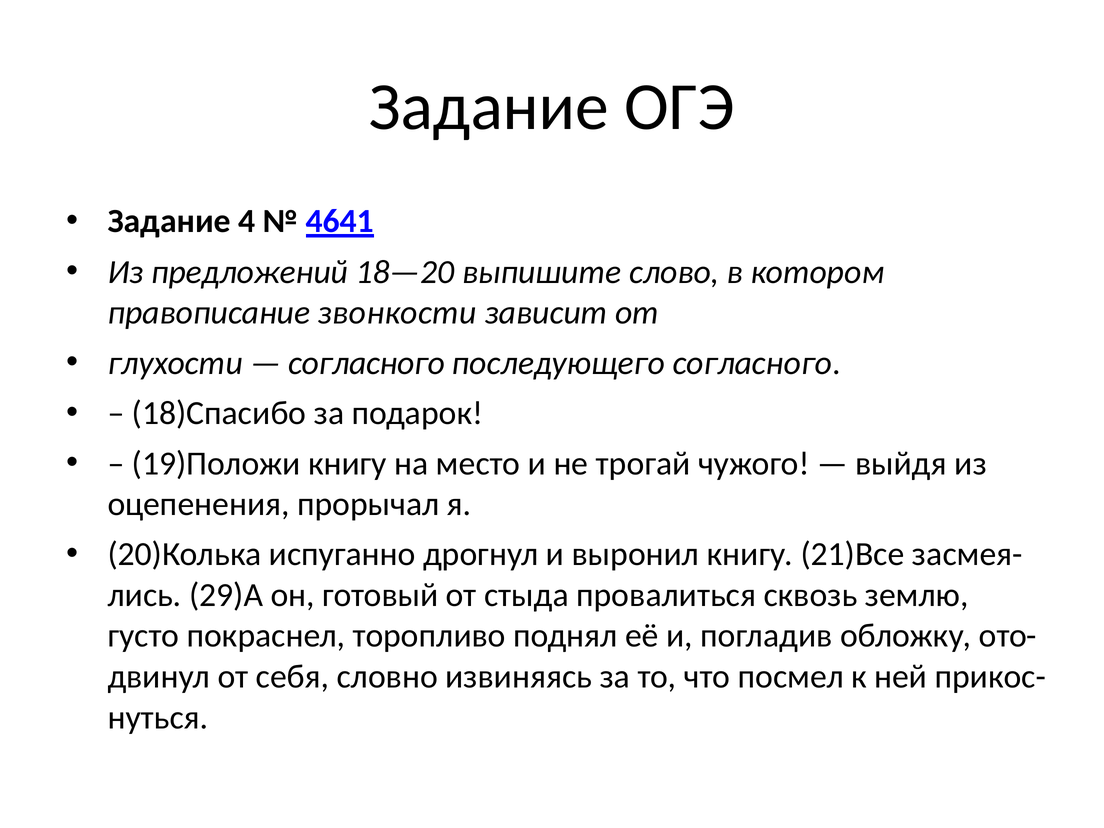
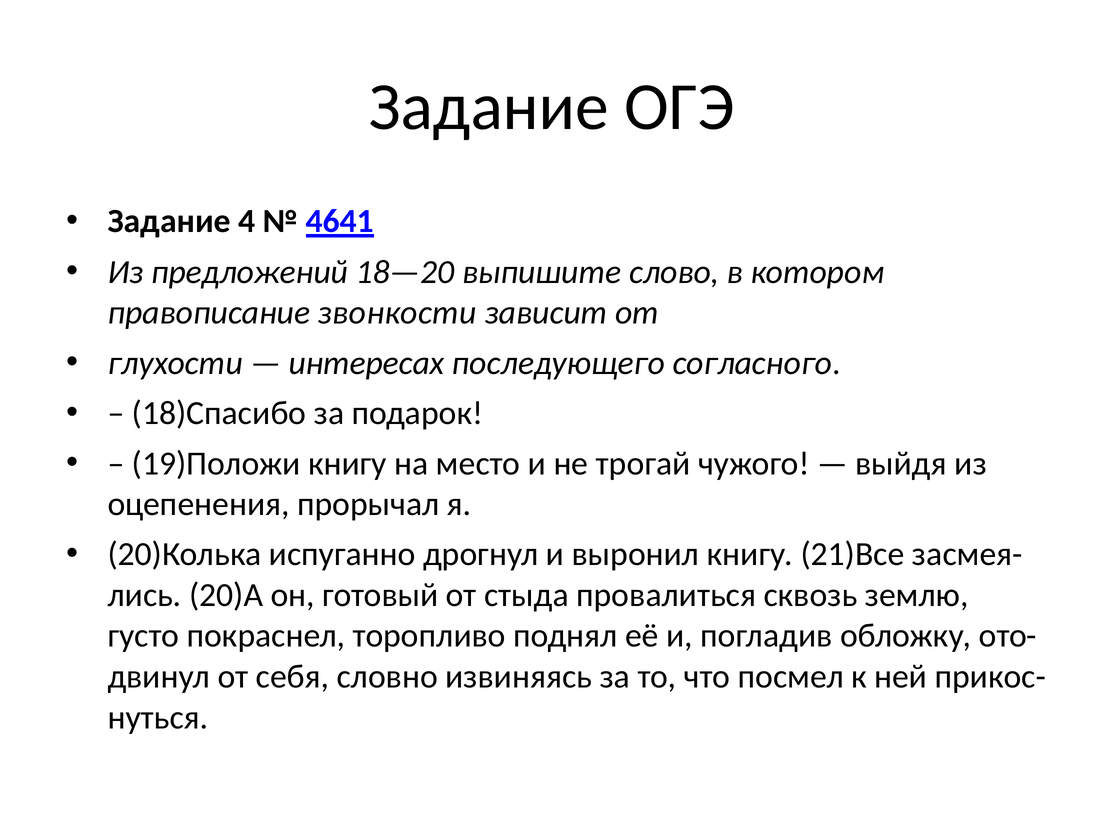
согласного at (367, 363): согласного -> интересах
29)А: 29)А -> 20)А
